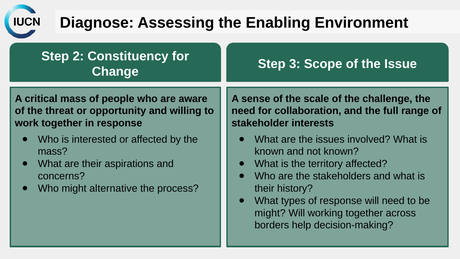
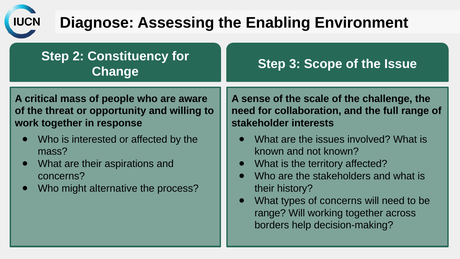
of response: response -> concerns
might at (270, 213): might -> range
